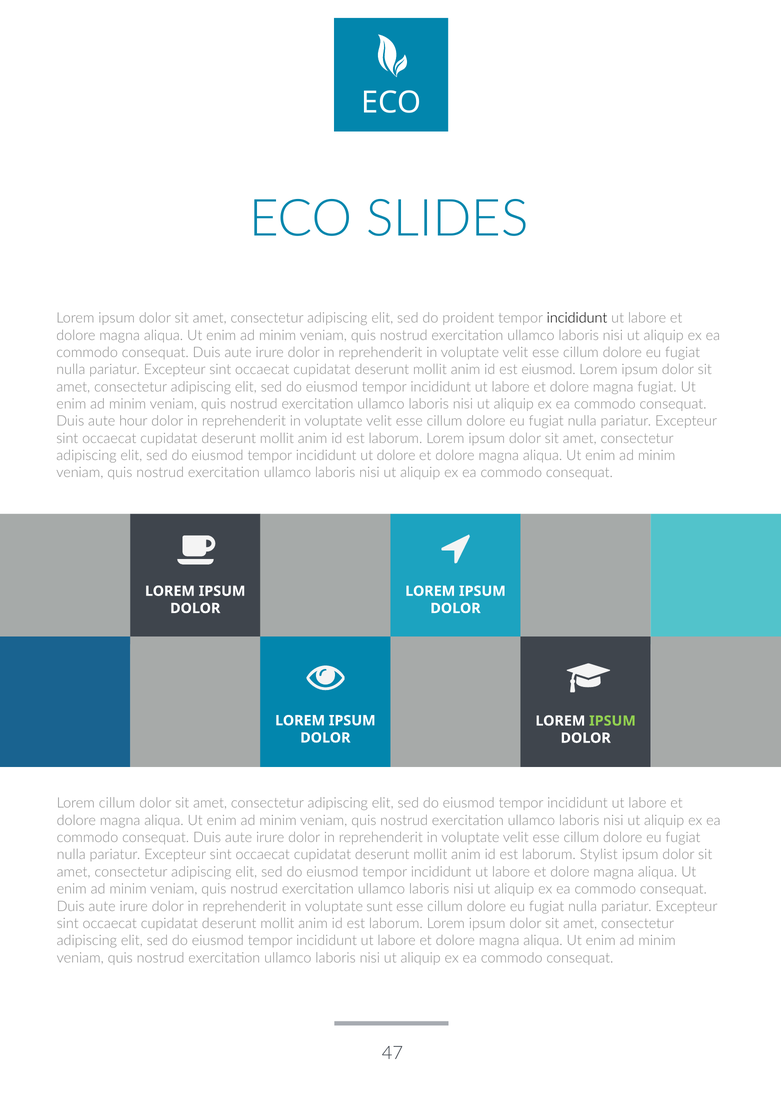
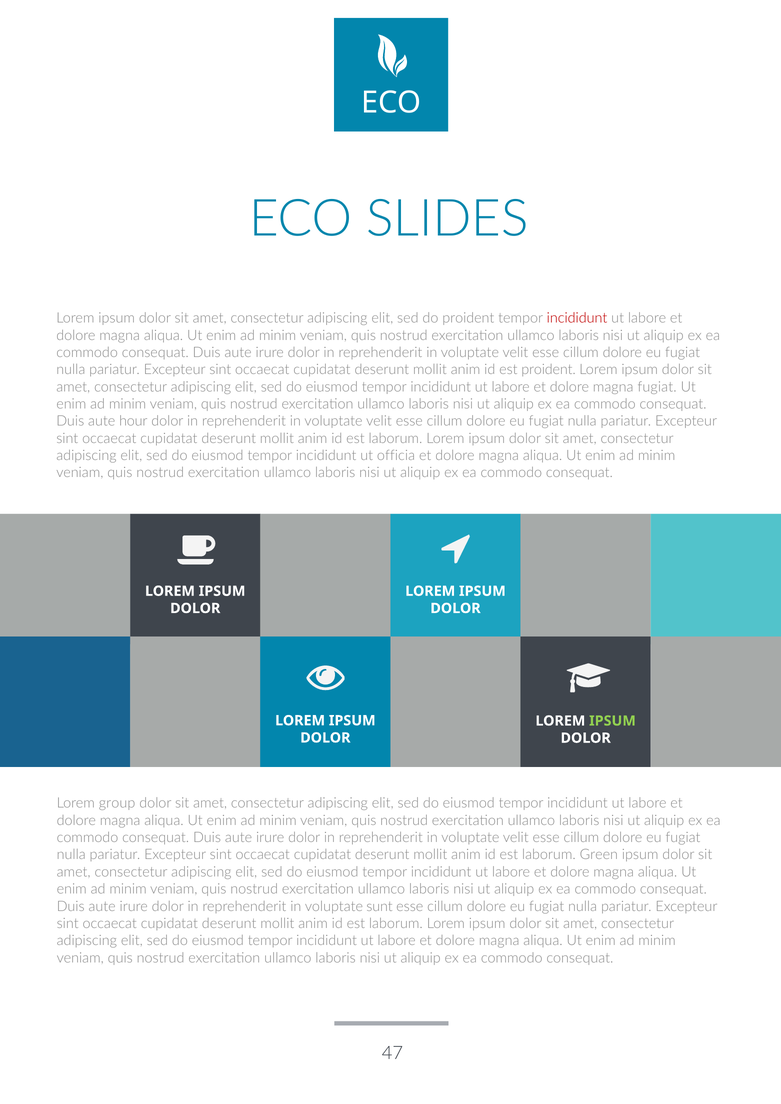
incididunt at (577, 318) colour: black -> red
est eiusmod: eiusmod -> proident
ut dolore: dolore -> officia
Lorem cillum: cillum -> group
Stylist: Stylist -> Green
